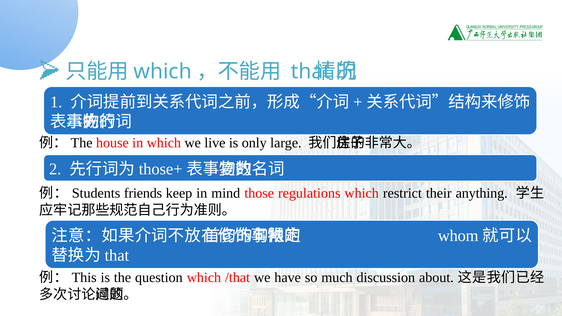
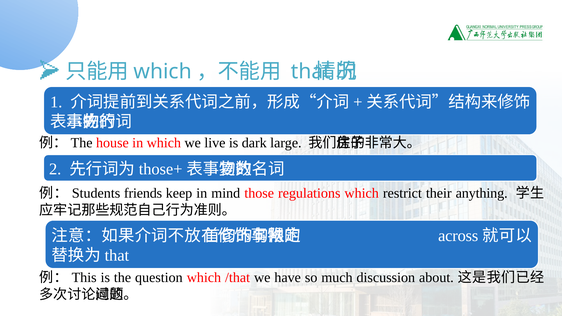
only: only -> dark
whom: whom -> across
